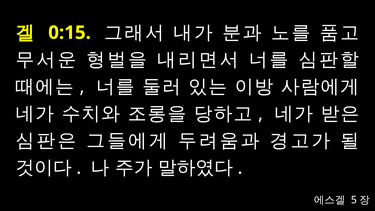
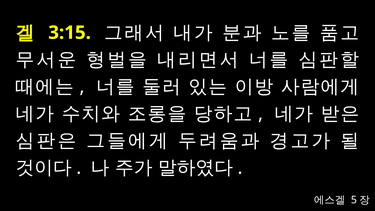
0:15: 0:15 -> 3:15
